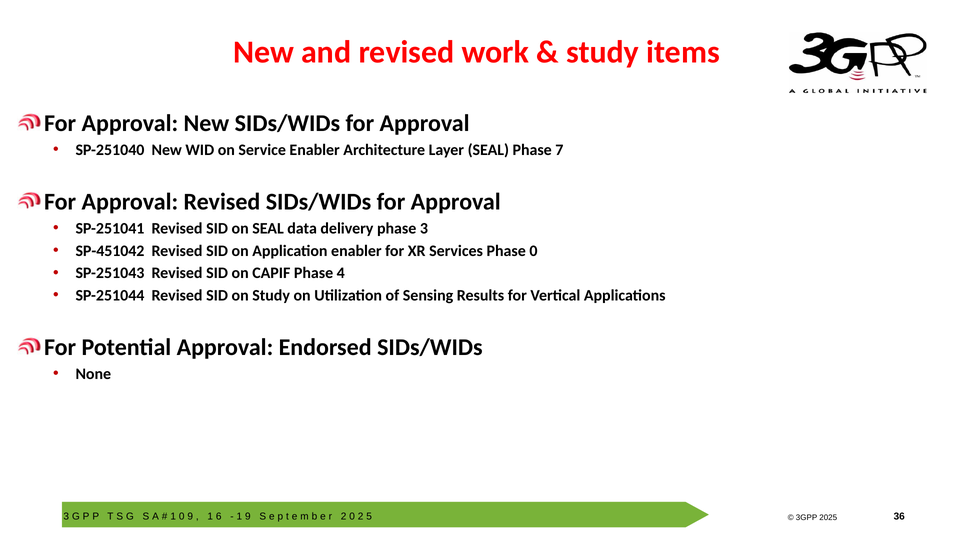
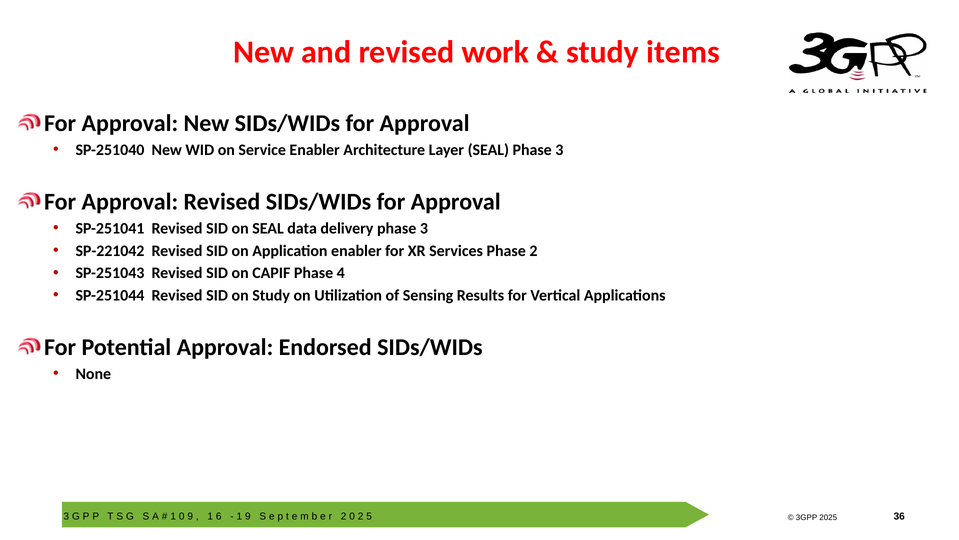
SEAL Phase 7: 7 -> 3
SP-451042: SP-451042 -> SP-221042
Phase 0: 0 -> 2
